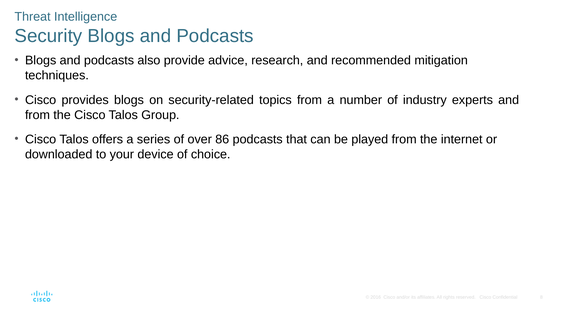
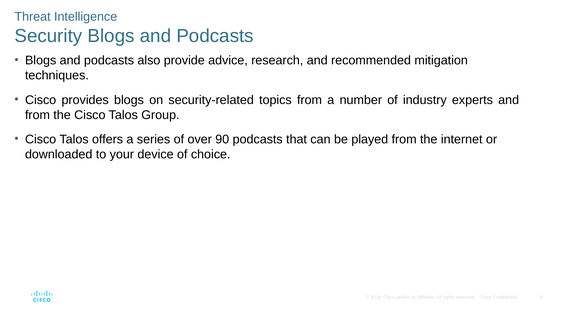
86: 86 -> 90
